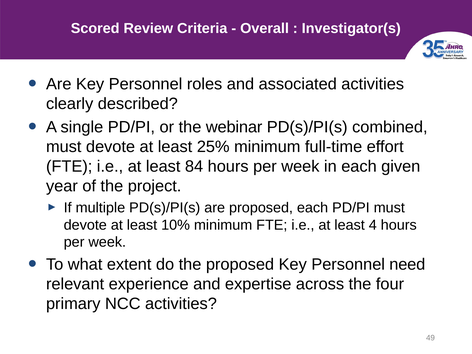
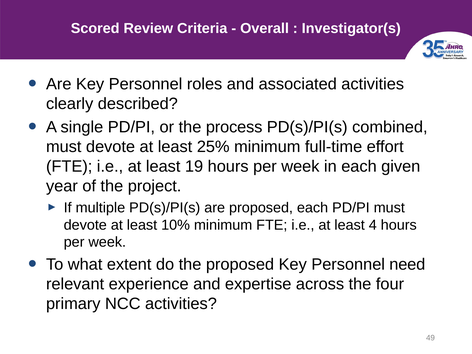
webinar: webinar -> process
84: 84 -> 19
